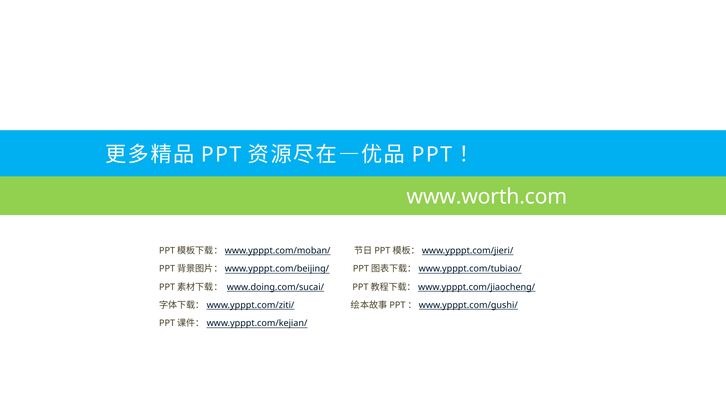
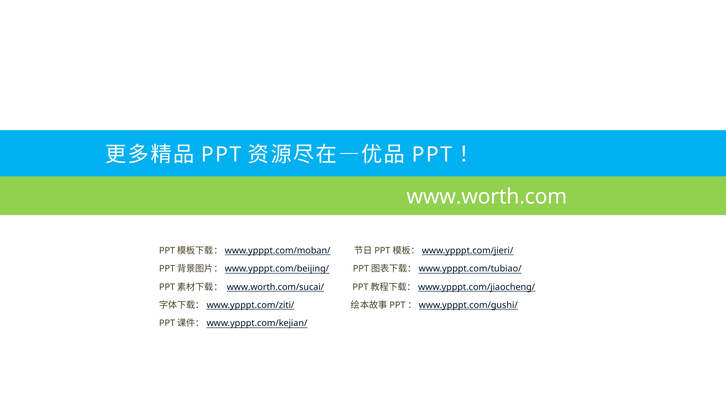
www.doing.com/sucai/: www.doing.com/sucai/ -> www.worth.com/sucai/
